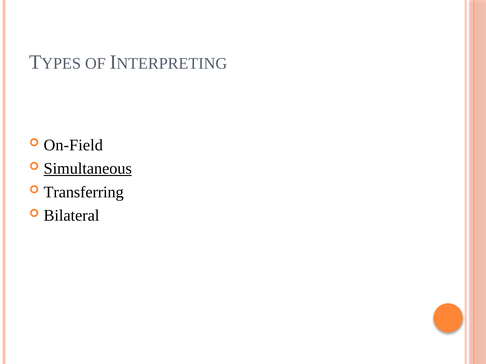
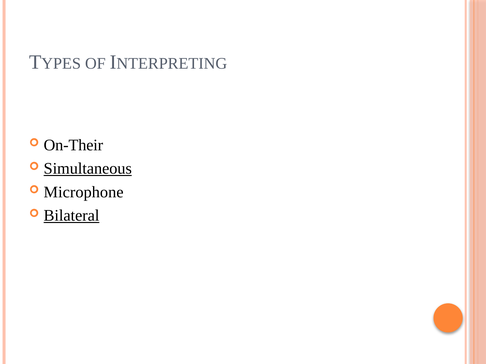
On-Field: On-Field -> On-Their
Transferring: Transferring -> Microphone
Bilateral underline: none -> present
